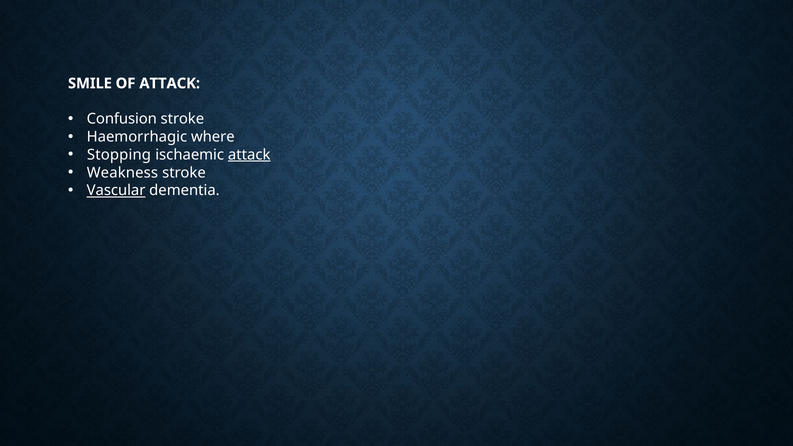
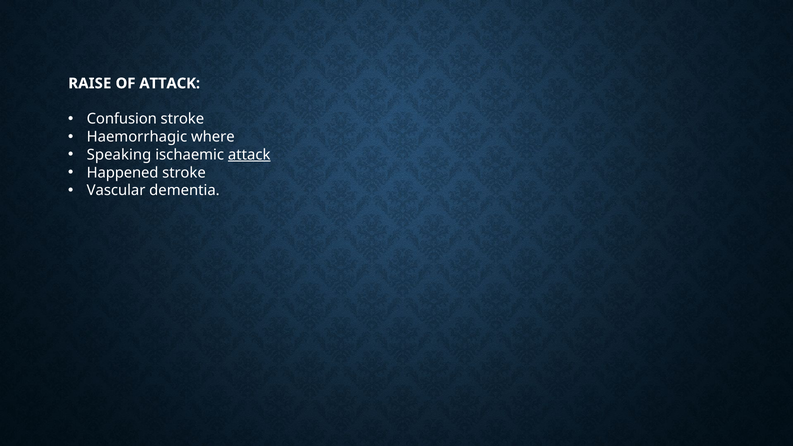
SMILE: SMILE -> RAISE
Stopping: Stopping -> Speaking
Weakness: Weakness -> Happened
Vascular underline: present -> none
